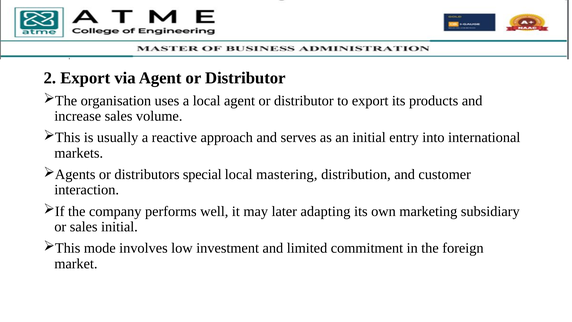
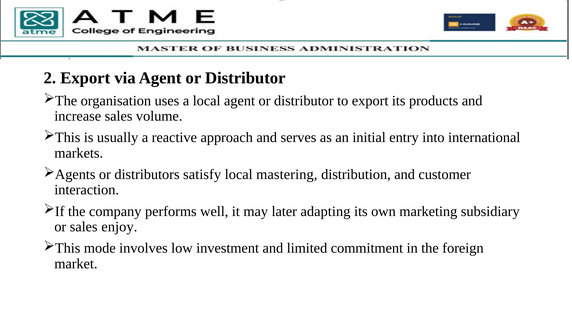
special: special -> satisfy
sales initial: initial -> enjoy
